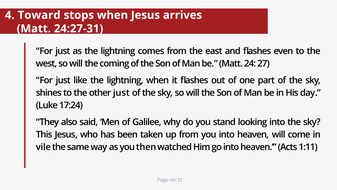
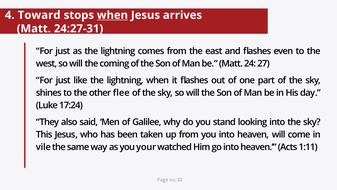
when at (112, 15) underline: none -> present
other just: just -> flee
then: then -> your
